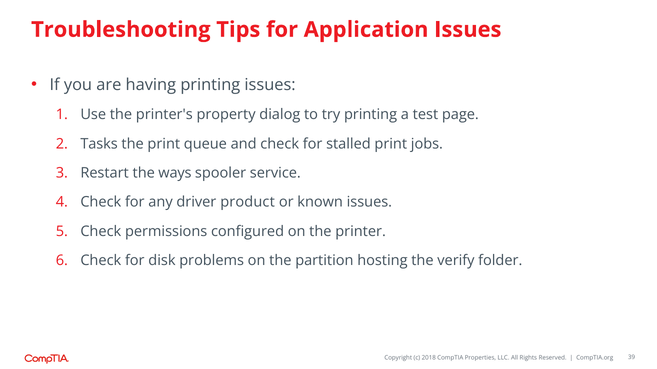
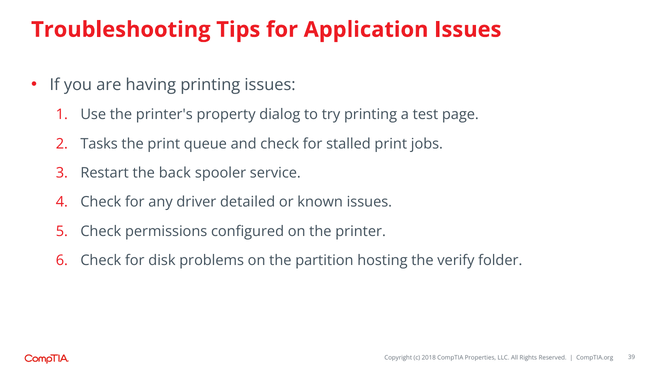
ways: ways -> back
product: product -> detailed
